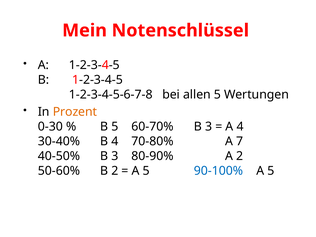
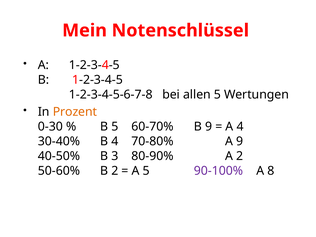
60-70% B 3: 3 -> 9
A 7: 7 -> 9
90-100% colour: blue -> purple
5 at (271, 171): 5 -> 8
